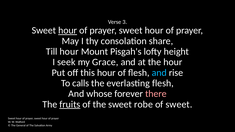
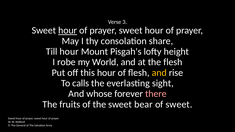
seek: seek -> robe
Grace: Grace -> World
the hour: hour -> flesh
and at (159, 73) colour: light blue -> yellow
everlasting flesh: flesh -> sight
fruits underline: present -> none
robe: robe -> bear
